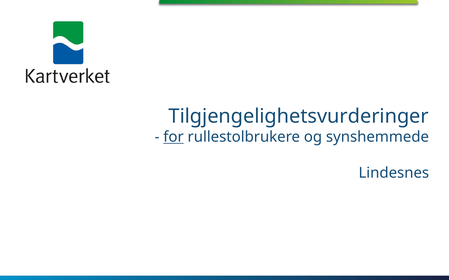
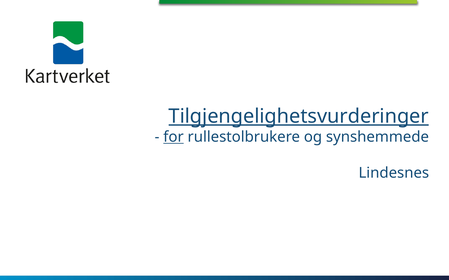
Tilgjengelighetsvurderinger underline: none -> present
